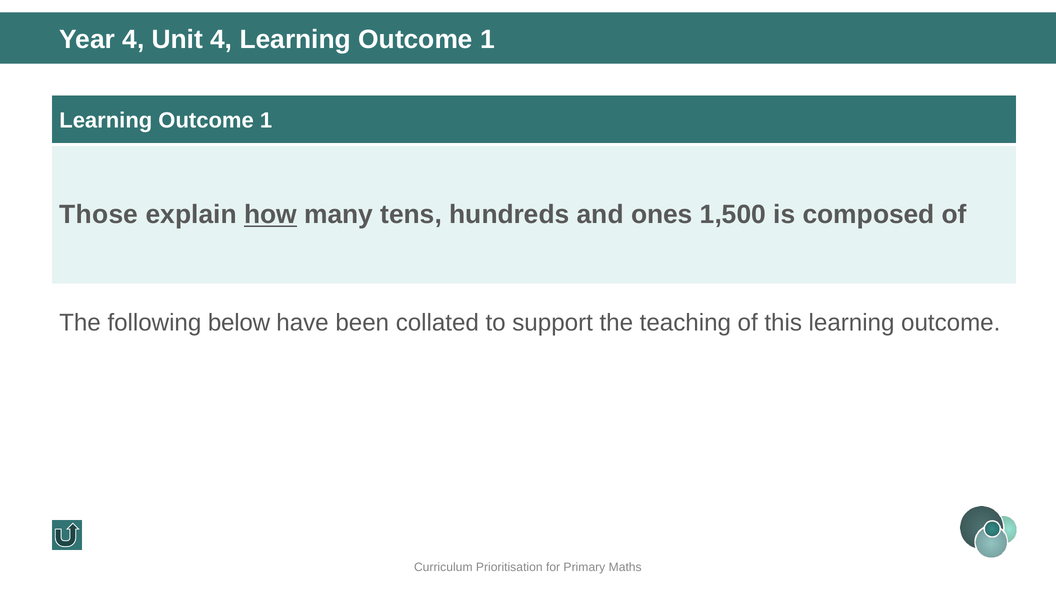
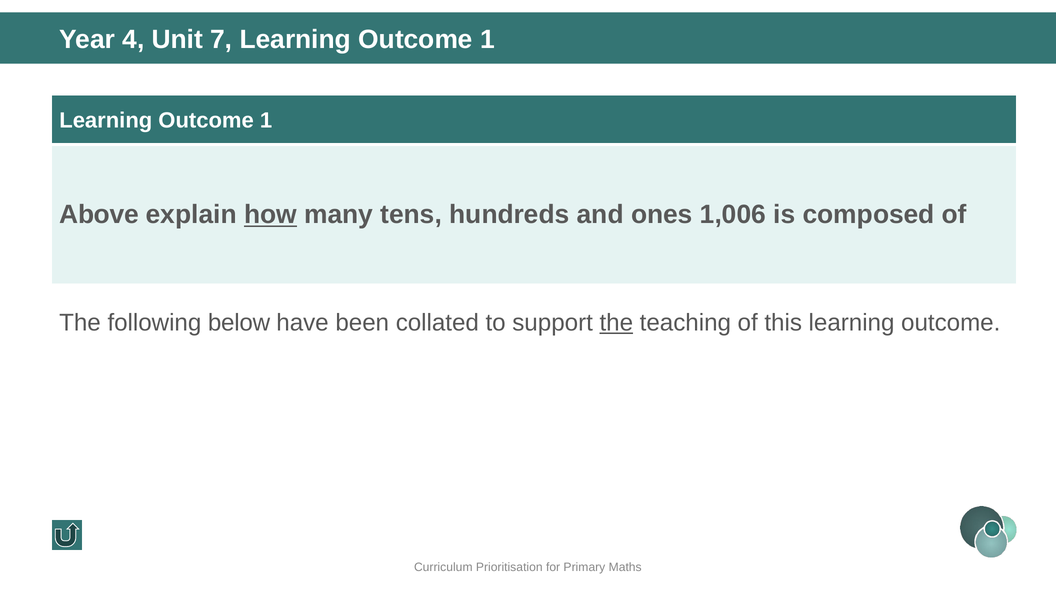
Unit 4: 4 -> 7
Those: Those -> Above
1,500: 1,500 -> 1,006
the at (616, 323) underline: none -> present
